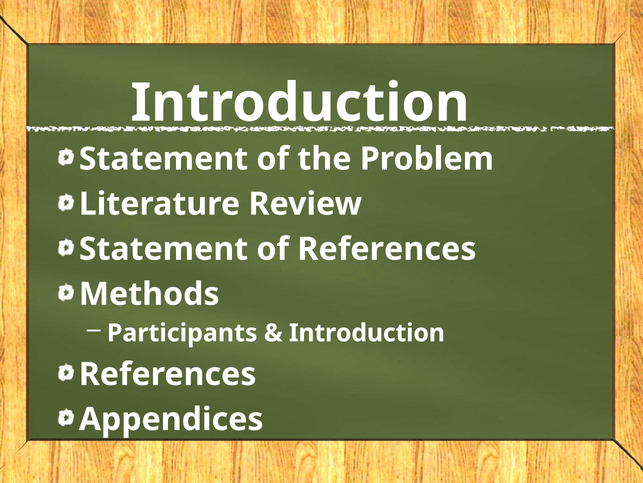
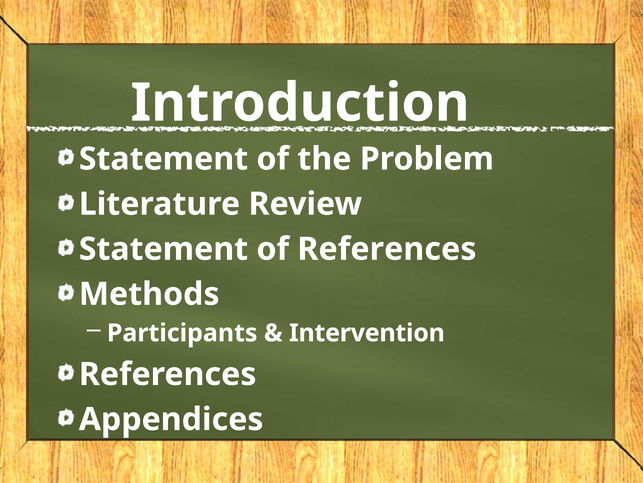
Introduction at (367, 333): Introduction -> Intervention
